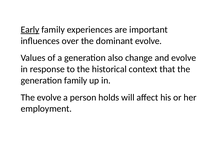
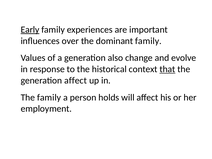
dominant evolve: evolve -> family
that underline: none -> present
generation family: family -> affect
The evolve: evolve -> family
